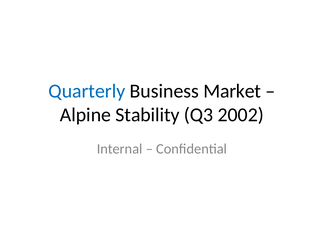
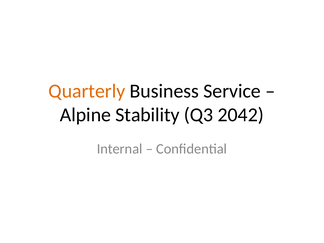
Quarterly colour: blue -> orange
Market: Market -> Service
2002: 2002 -> 2042
